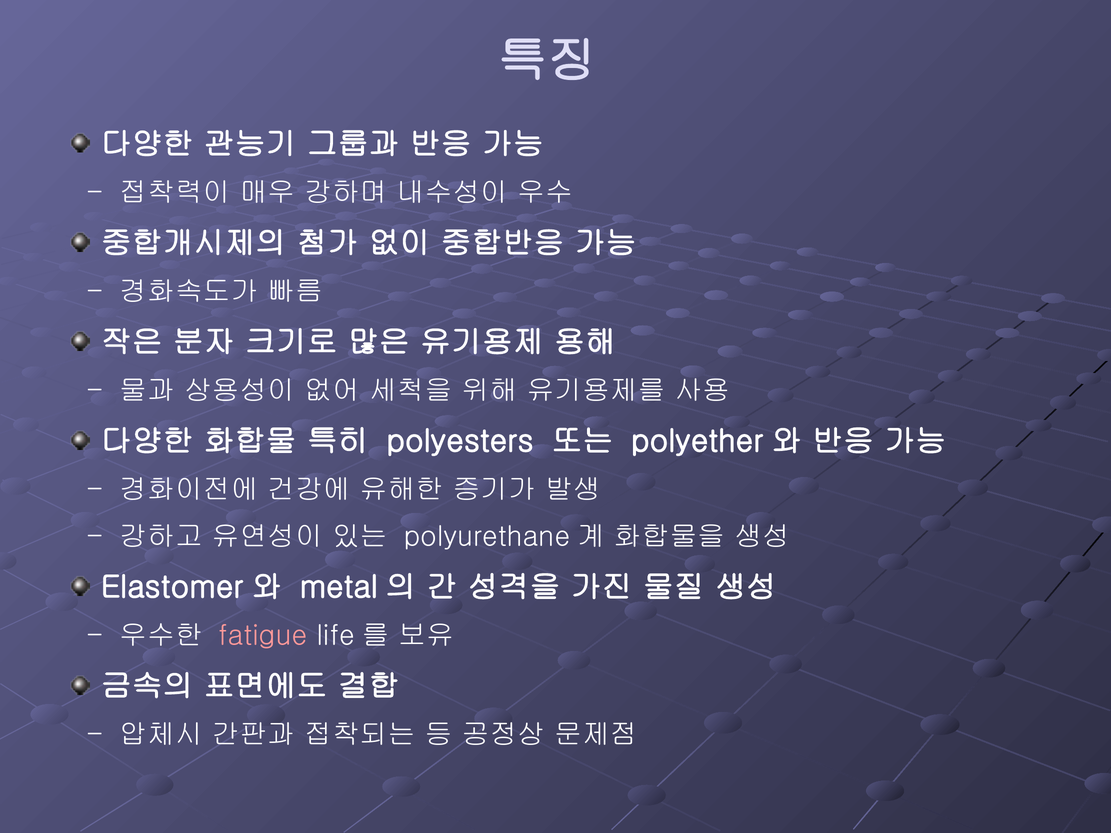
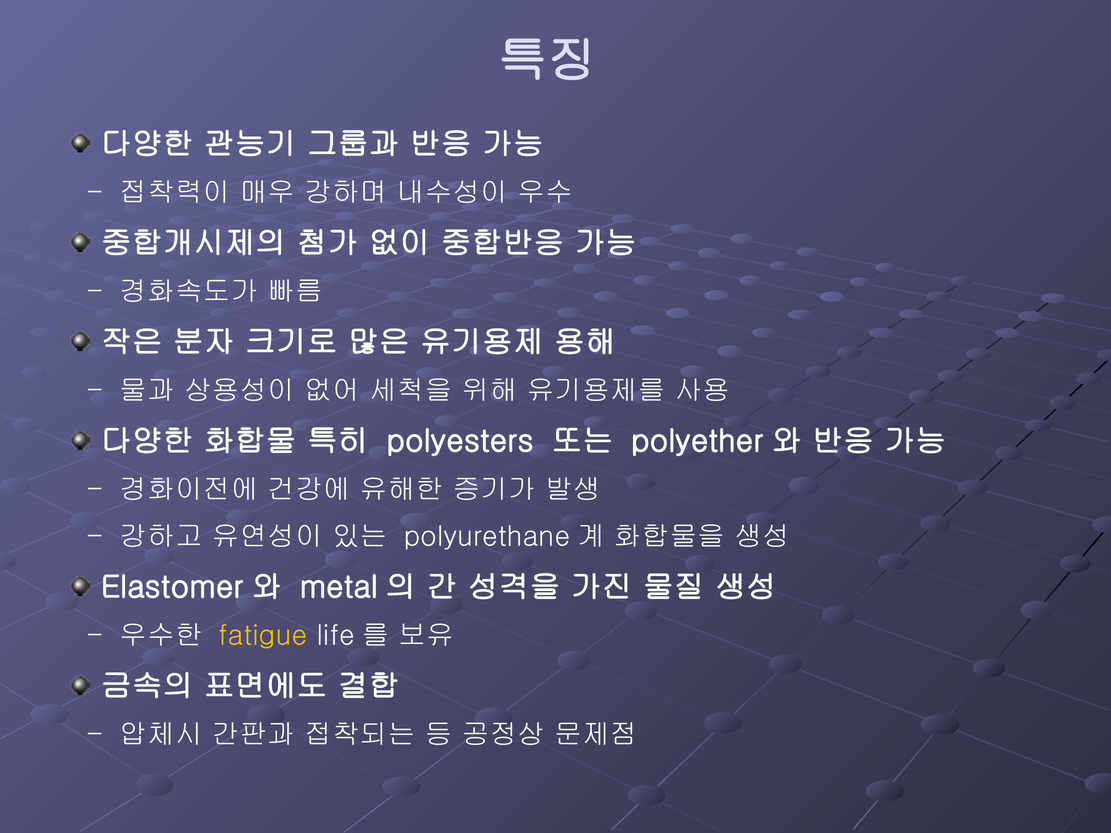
fatigue colour: pink -> yellow
